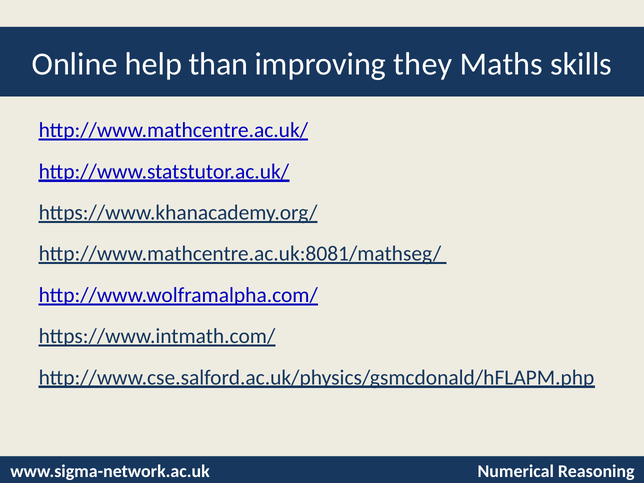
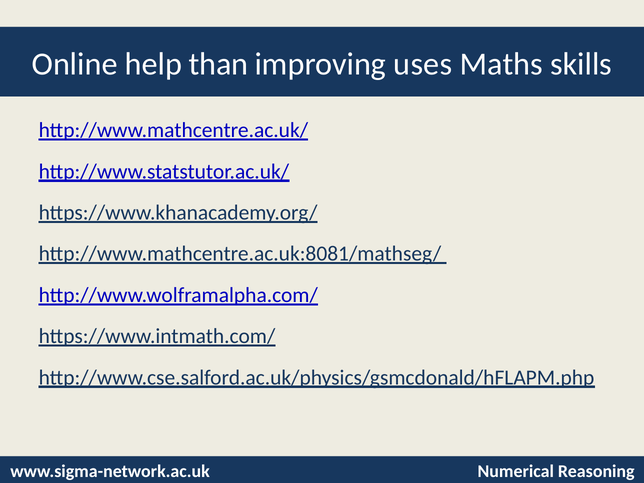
they: they -> uses
